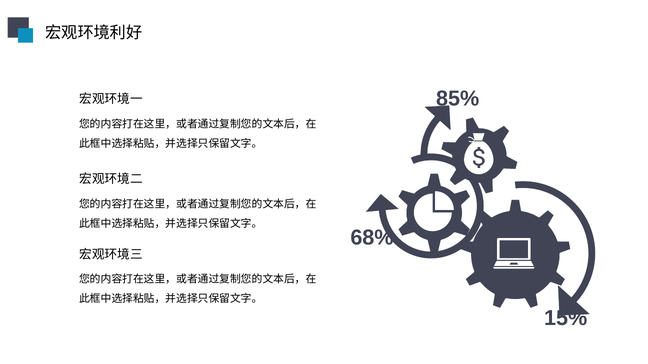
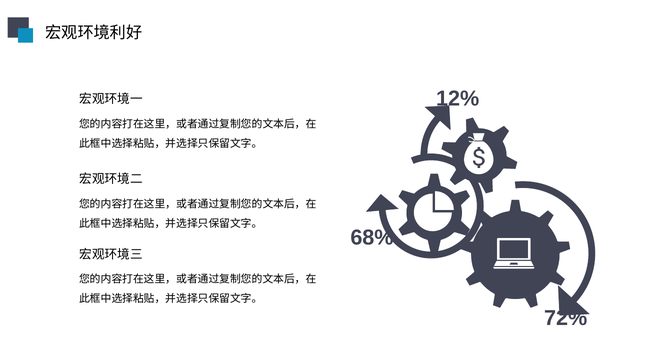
85%: 85% -> 12%
15%: 15% -> 72%
